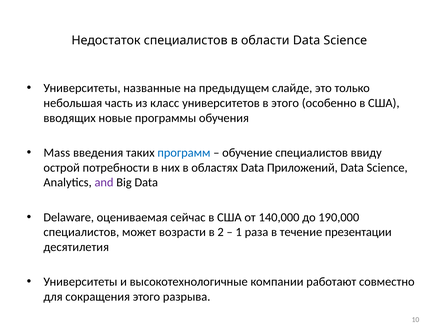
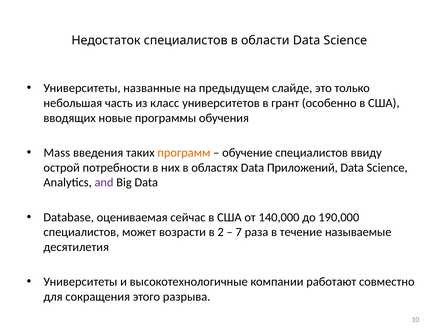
в этого: этого -> грант
программ colour: blue -> orange
Delaware: Delaware -> Database
1: 1 -> 7
презентации: презентации -> называемые
